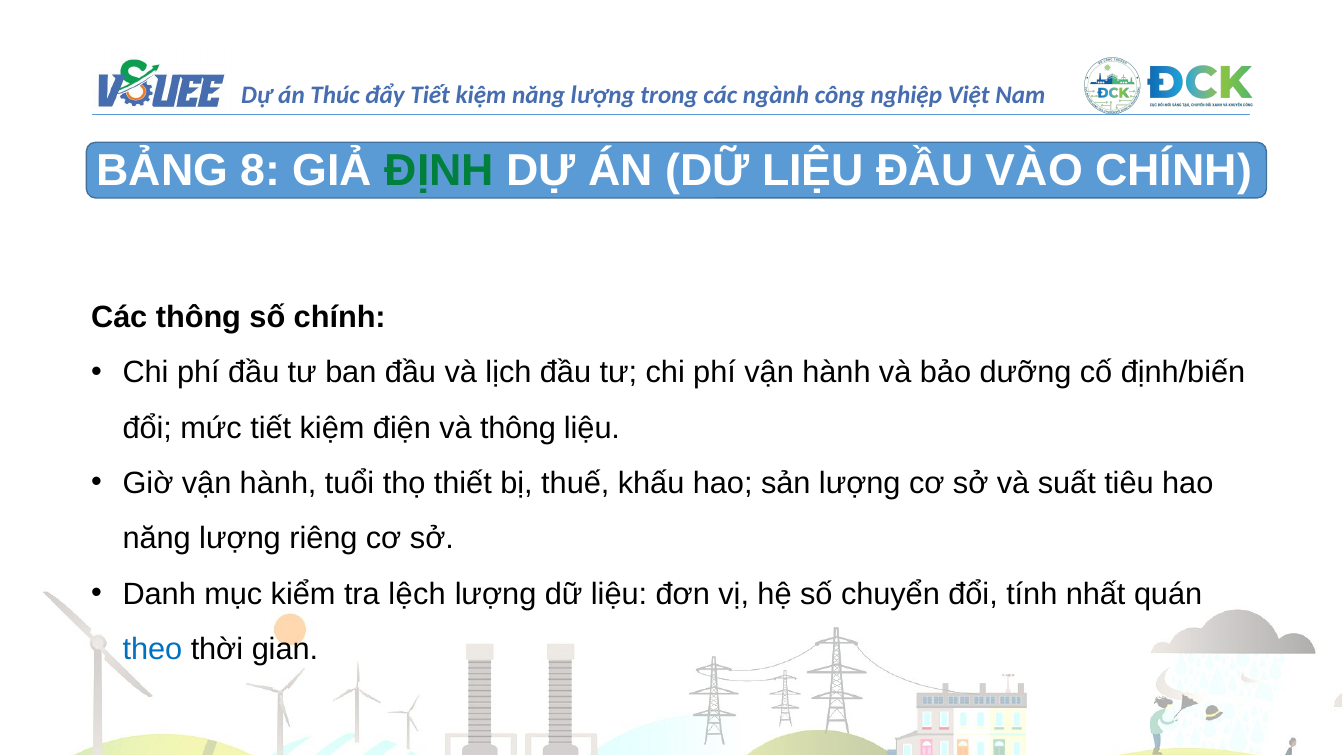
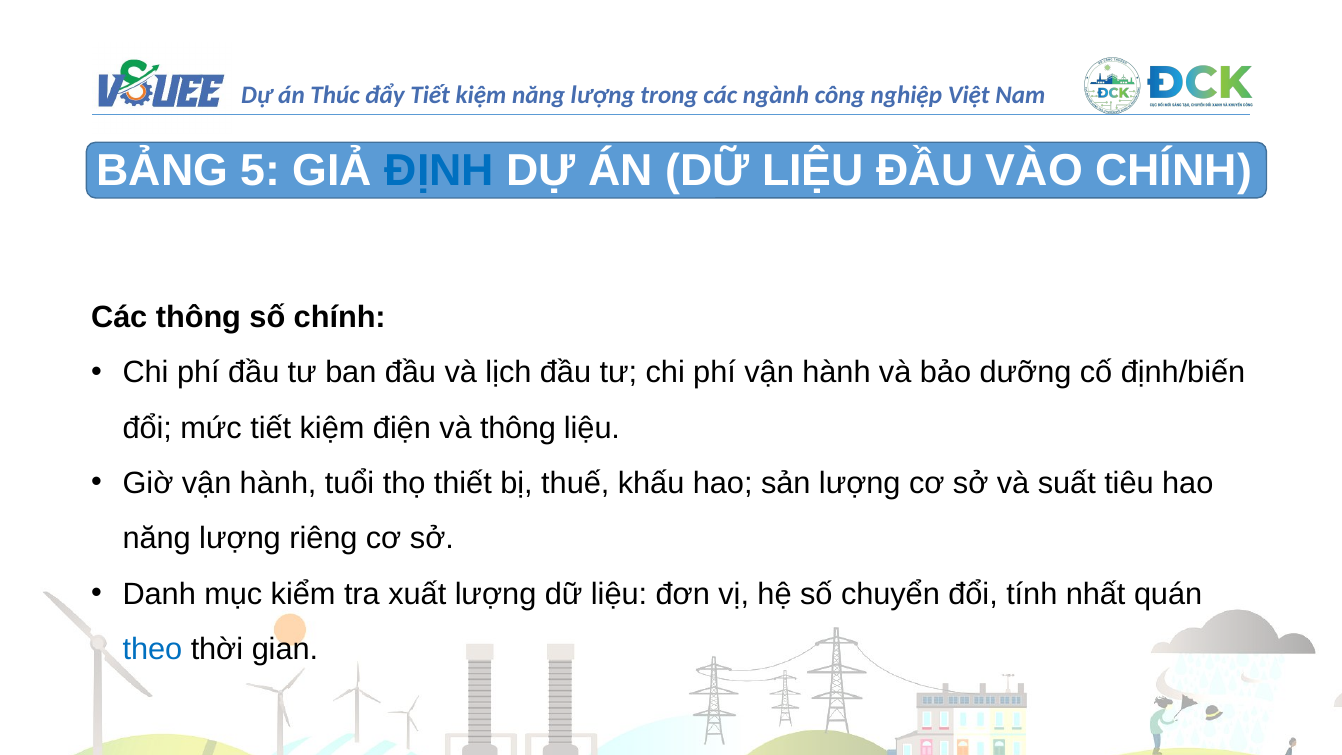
8: 8 -> 5
ĐỊNH colour: green -> blue
lệch: lệch -> xuất
